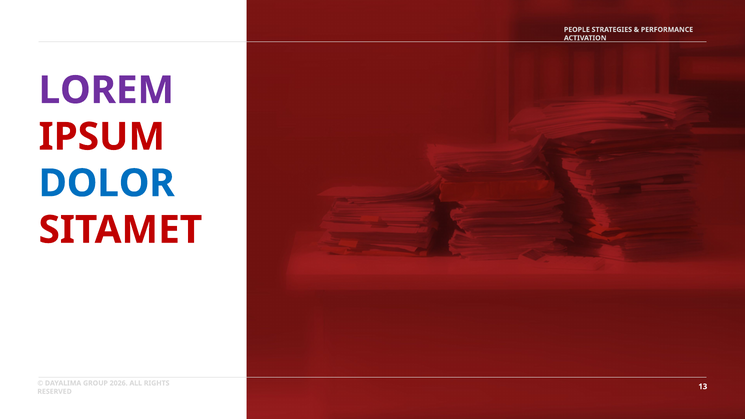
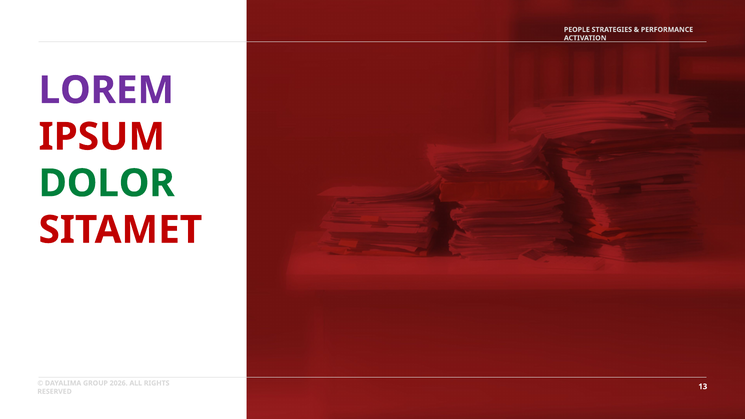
DOLOR colour: blue -> green
